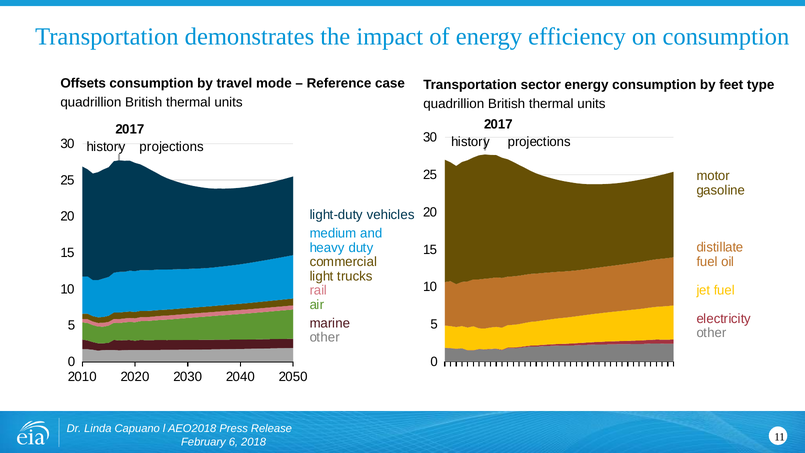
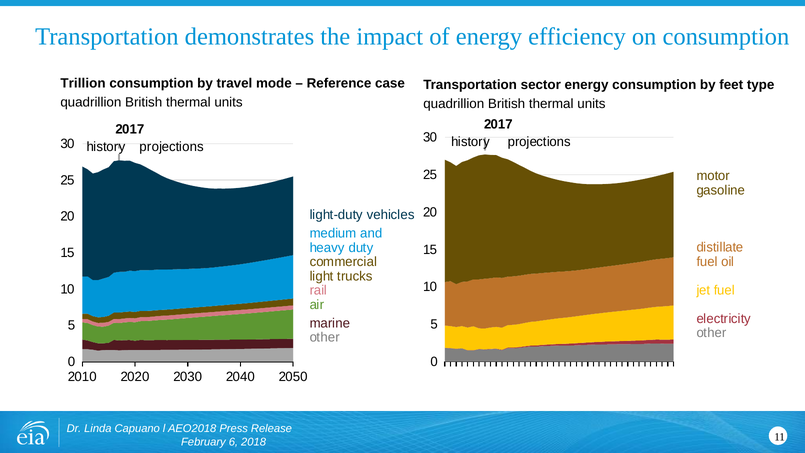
Offsets: Offsets -> Trillion
